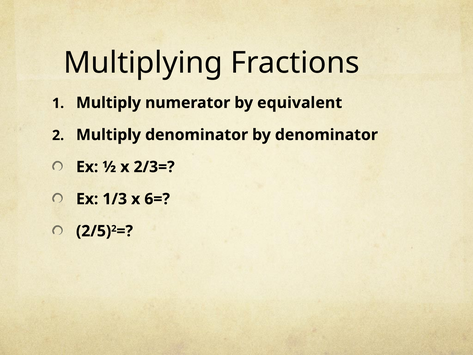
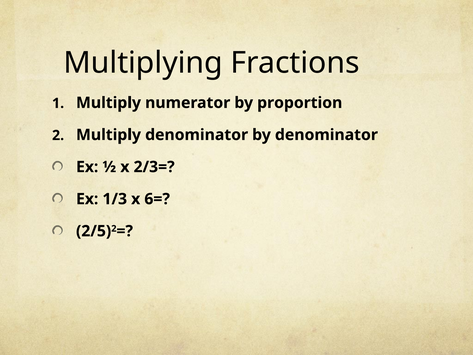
equivalent: equivalent -> proportion
